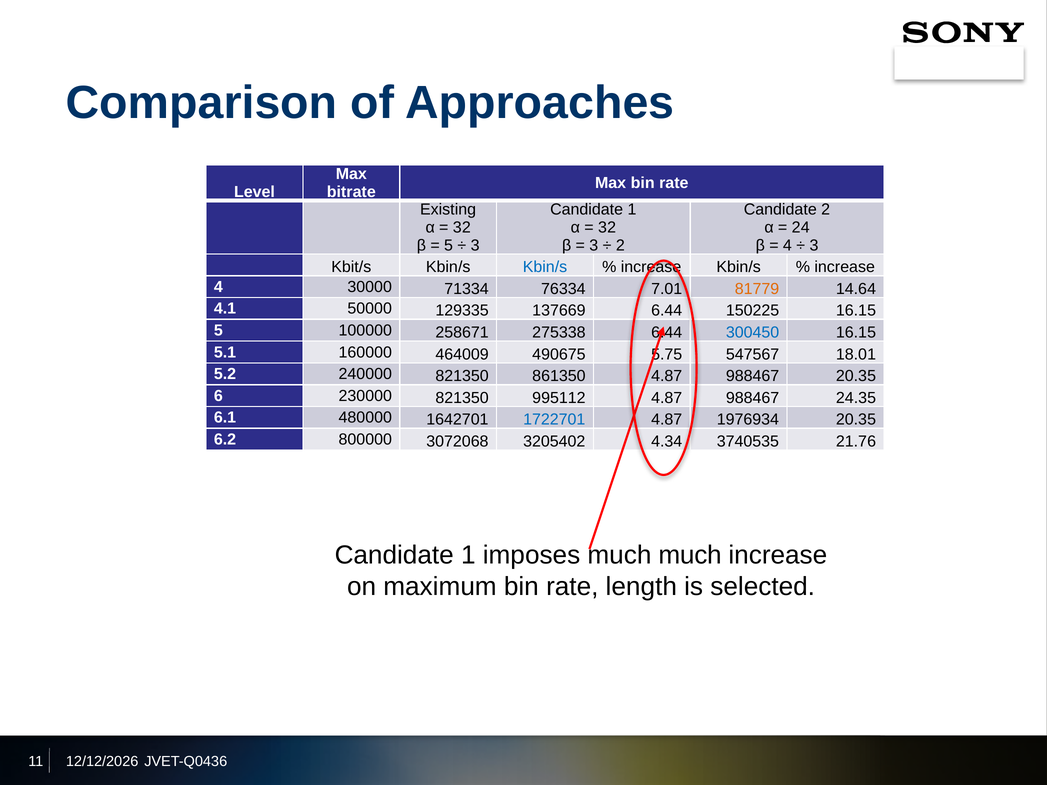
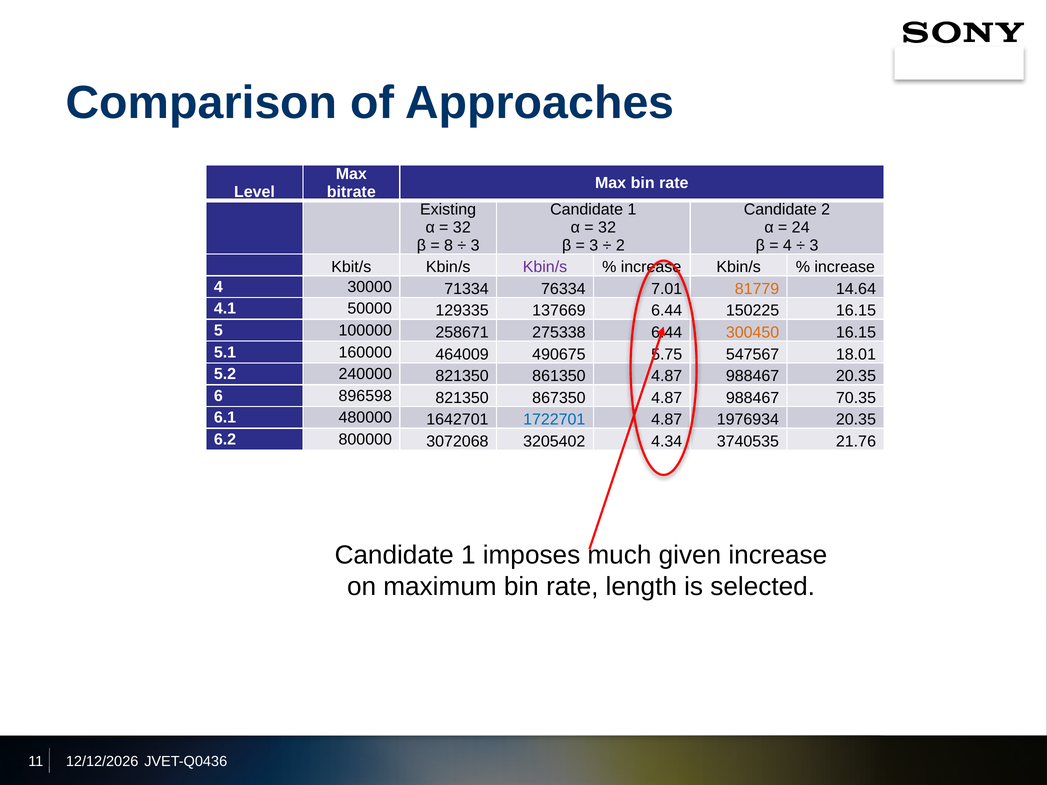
5 at (449, 245): 5 -> 8
Kbin/s at (545, 267) colour: blue -> purple
300450 colour: blue -> orange
230000: 230000 -> 896598
995112: 995112 -> 867350
24.35: 24.35 -> 70.35
much much: much -> given
